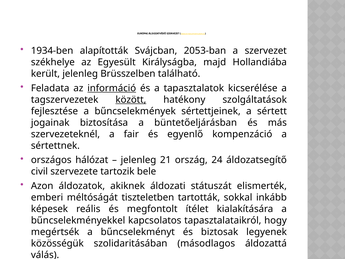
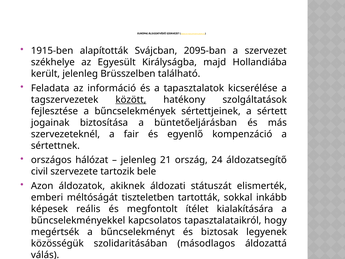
1934-ben: 1934-ben -> 1915-ben
2053-ban: 2053-ban -> 2095-ban
információ underline: present -> none
